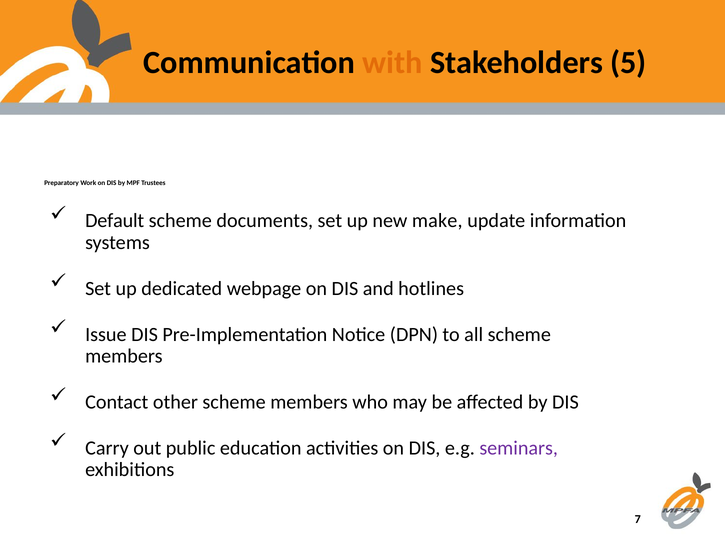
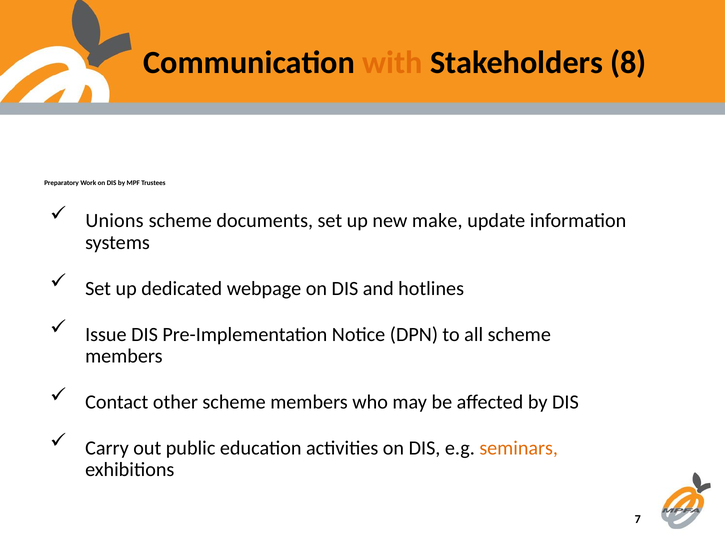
5: 5 -> 8
Default: Default -> Unions
seminars colour: purple -> orange
